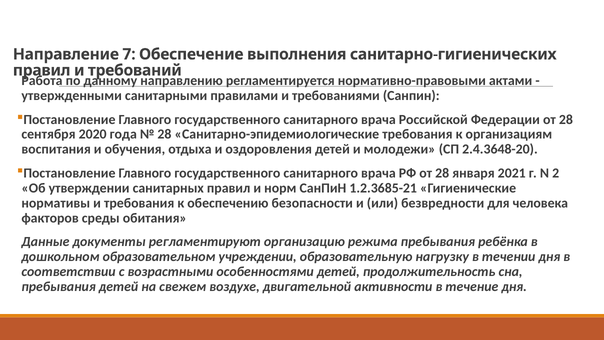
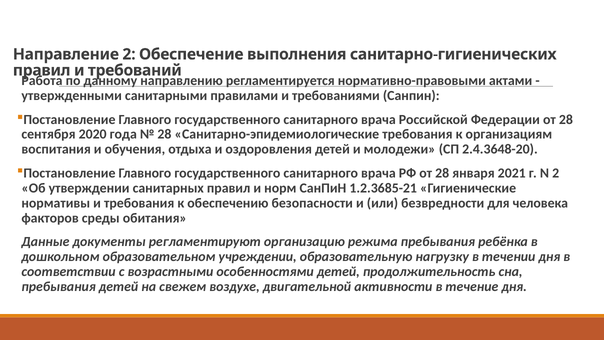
Направление 7: 7 -> 2
